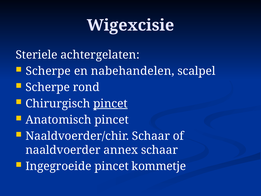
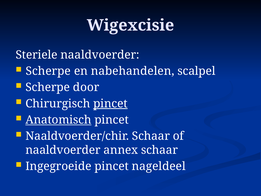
Steriele achtergelaten: achtergelaten -> naaldvoerder
rond: rond -> door
Anatomisch underline: none -> present
kommetje: kommetje -> nageldeel
